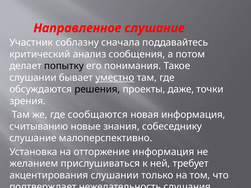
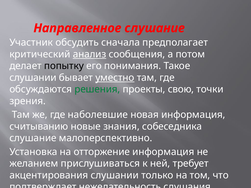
соблазну: соблазну -> обсудить
поддавайтесь: поддавайтесь -> предполагает
анализ underline: none -> present
решения colour: black -> green
даже: даже -> свою
сообщаются: сообщаются -> наболевшие
собеседнику: собеседнику -> собеседника
